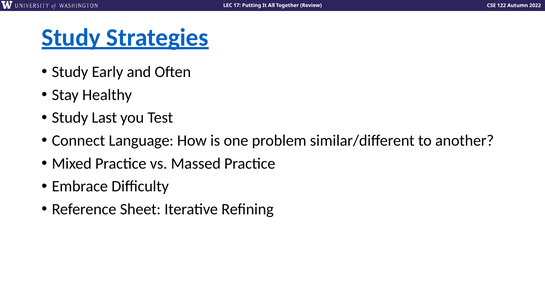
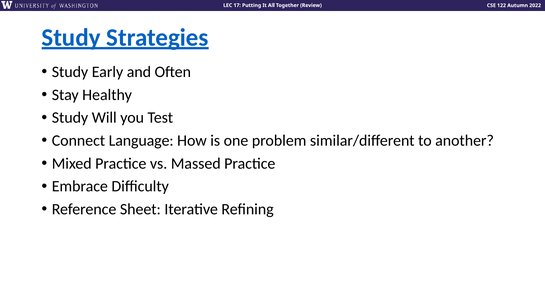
Last: Last -> Will
